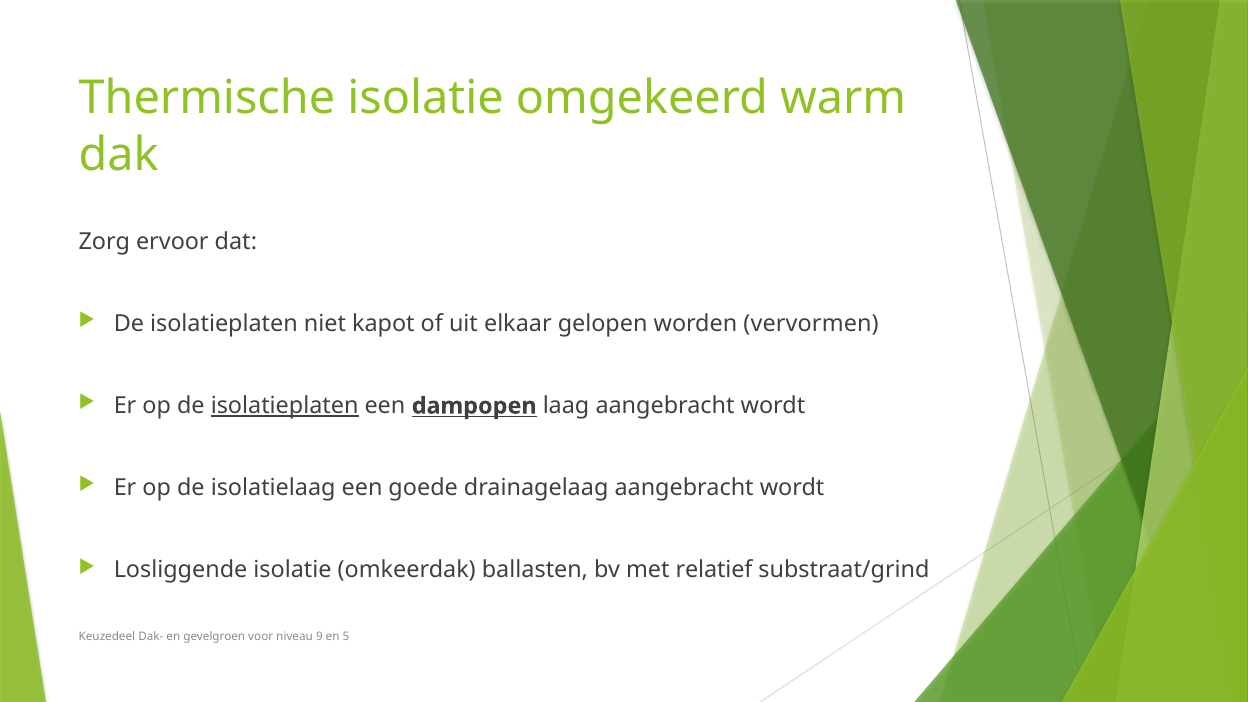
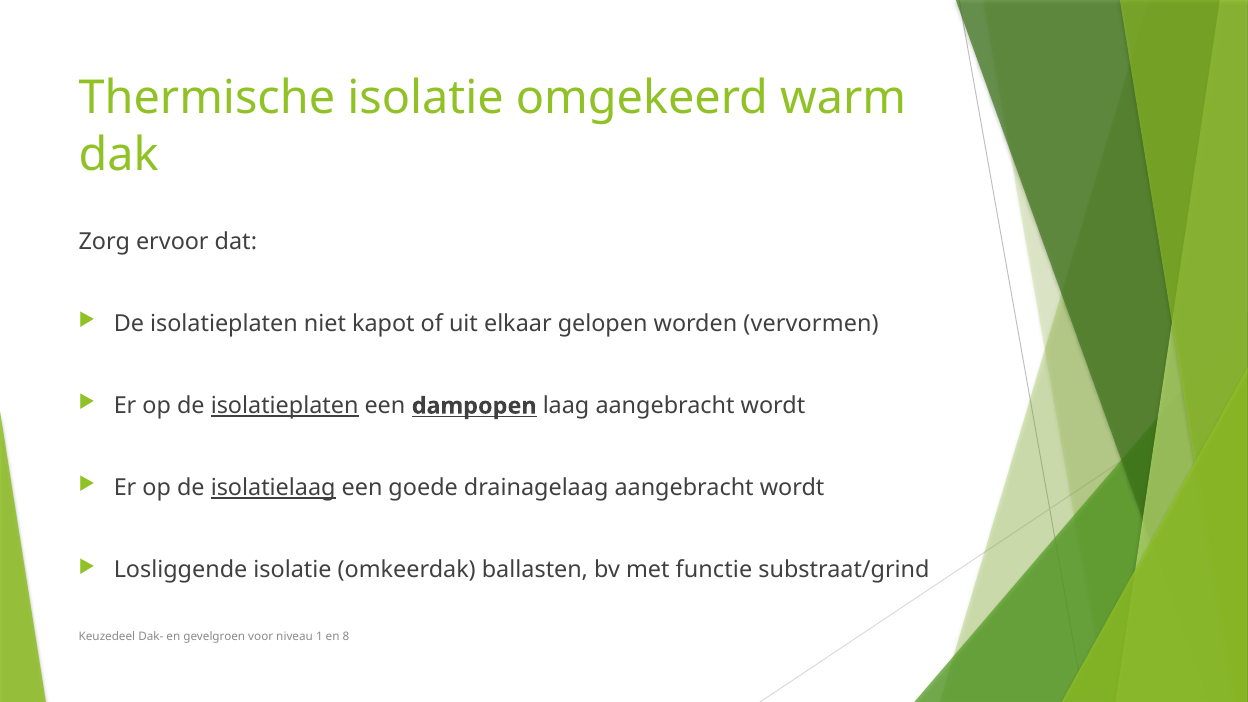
isolatielaag underline: none -> present
relatief: relatief -> functie
9: 9 -> 1
5: 5 -> 8
